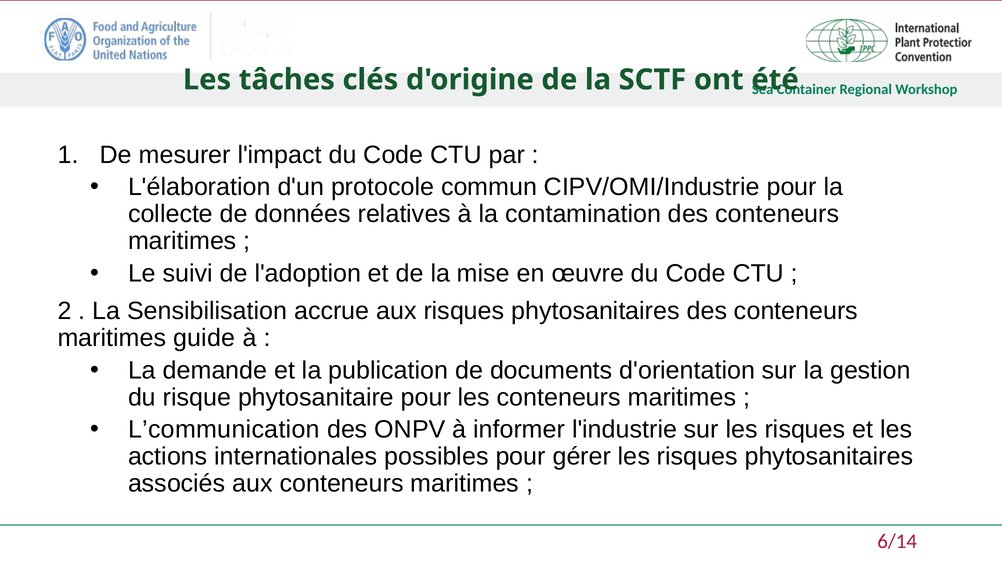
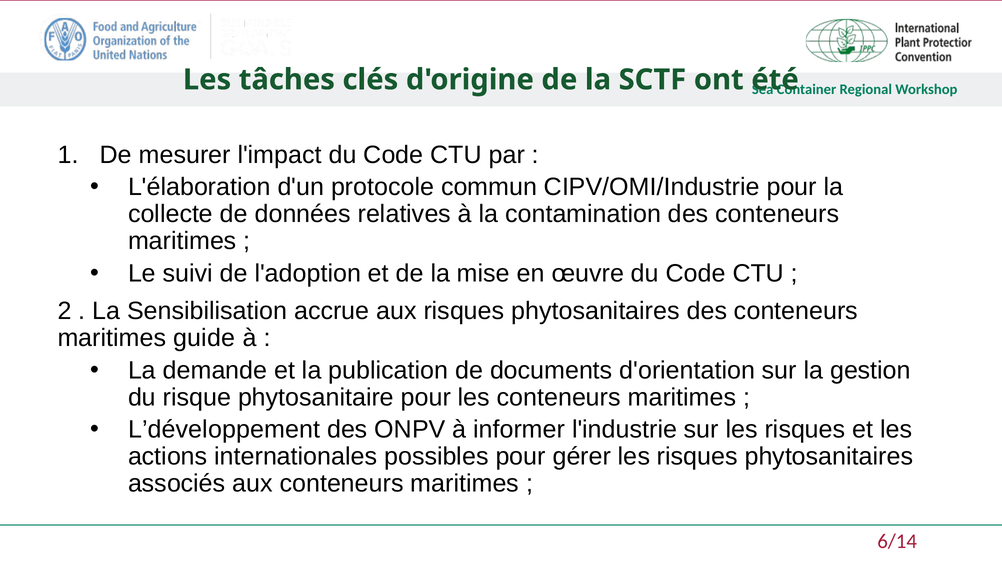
L’communication: L’communication -> L’développement
